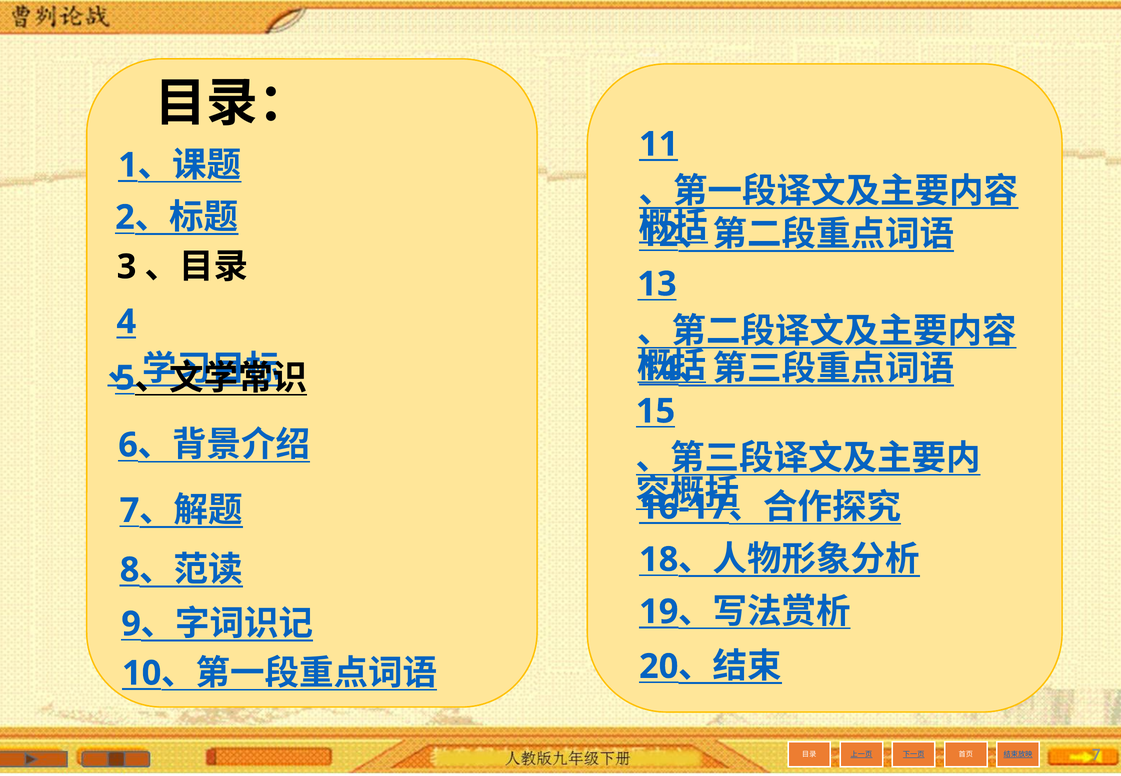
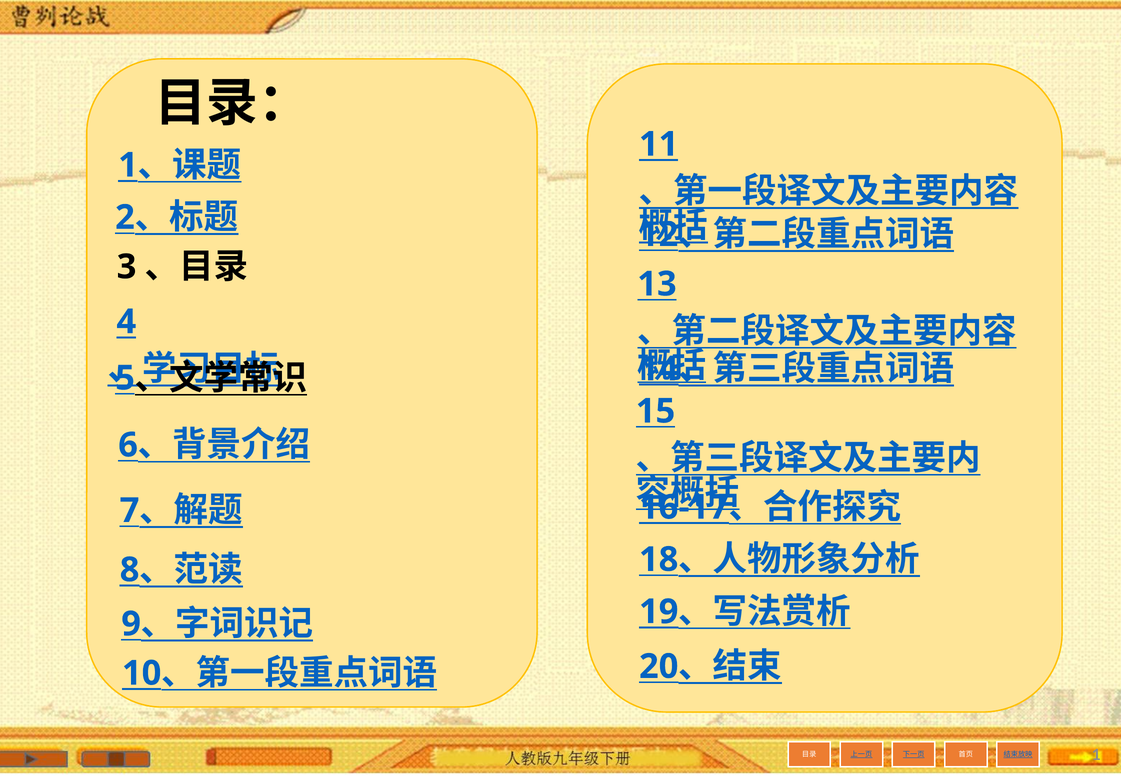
7 at (1096, 755): 7 -> 1
